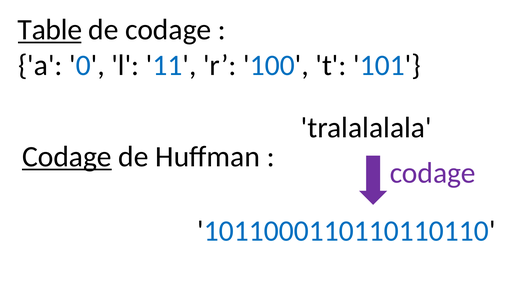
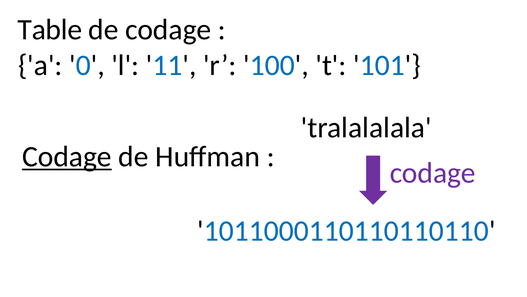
Table underline: present -> none
